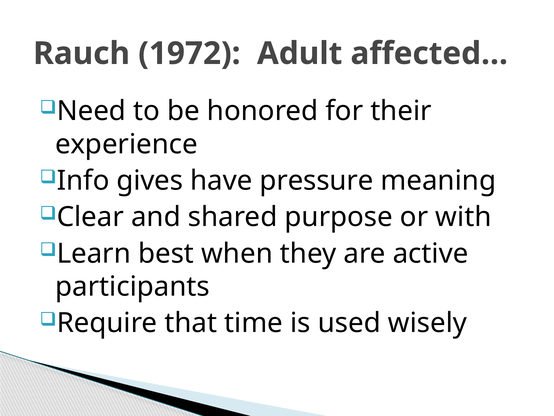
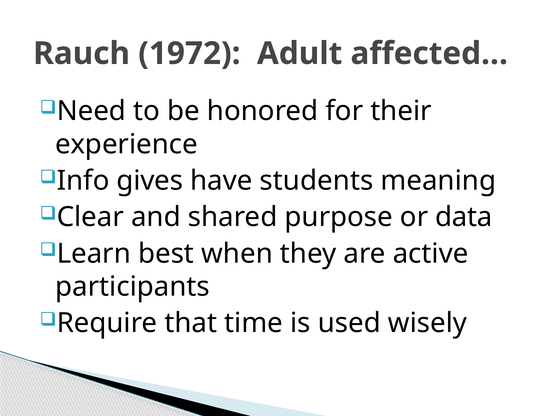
pressure: pressure -> students
with: with -> data
